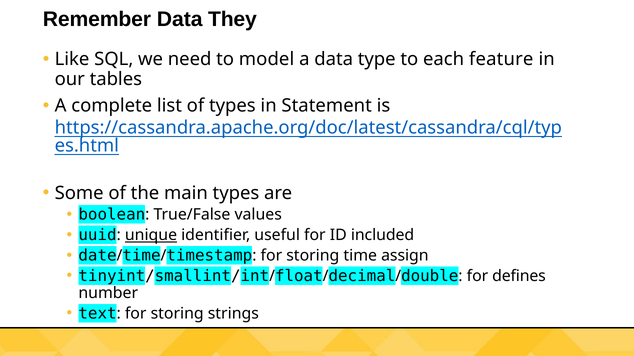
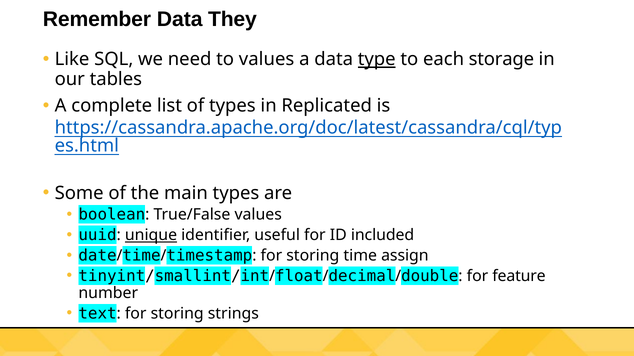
to model: model -> values
type underline: none -> present
feature: feature -> storage
Statement: Statement -> Replicated
defines: defines -> feature
